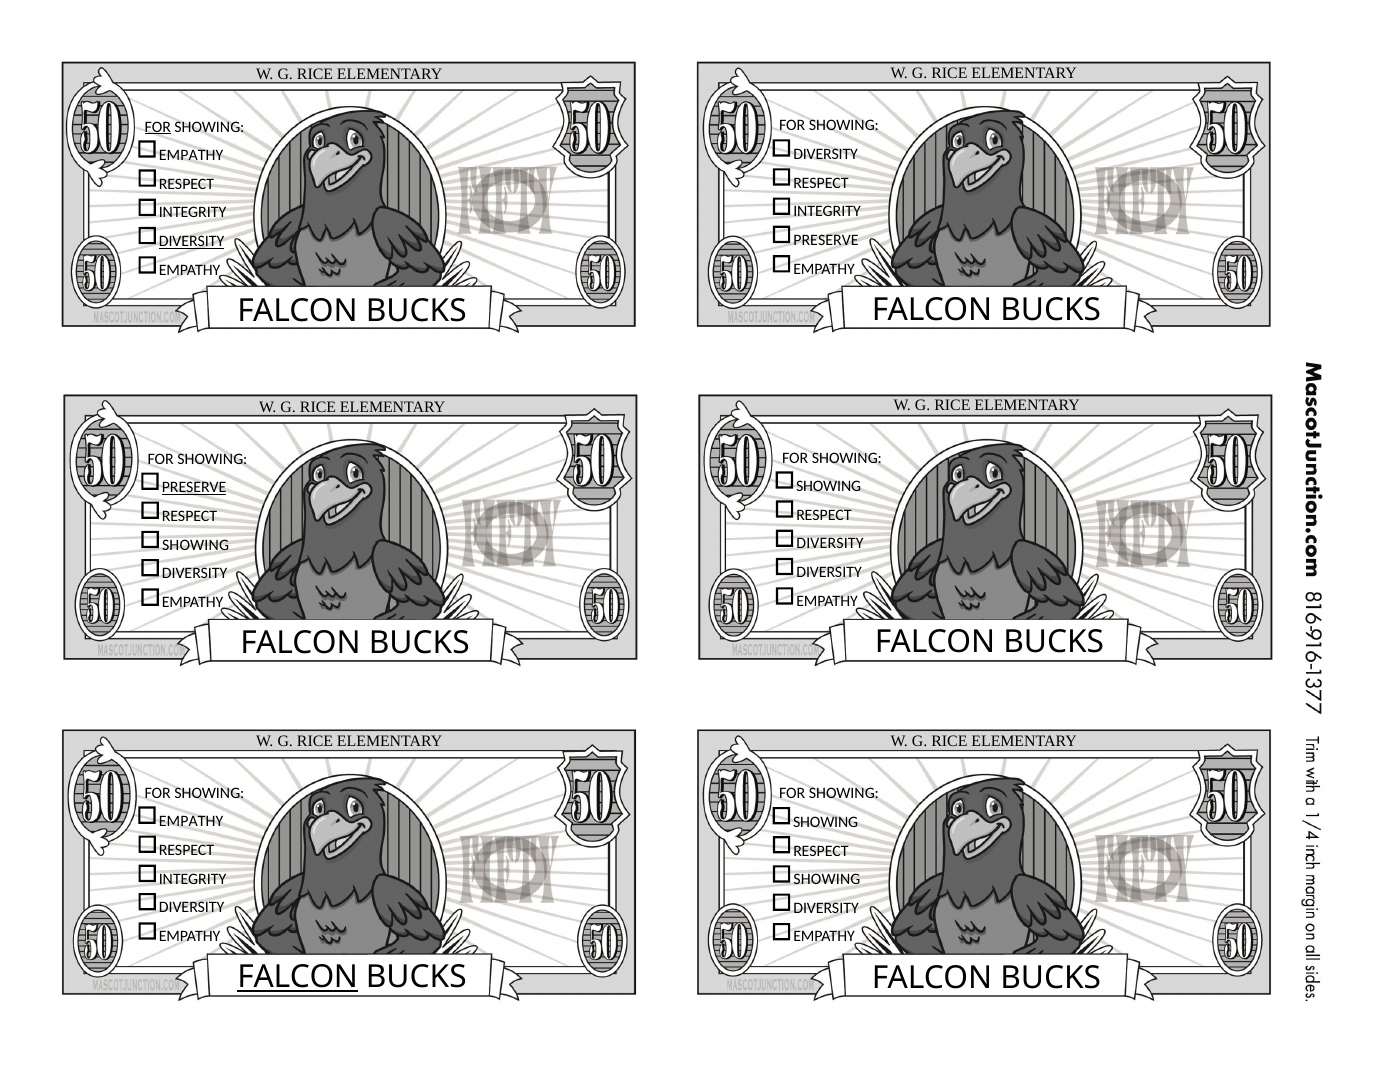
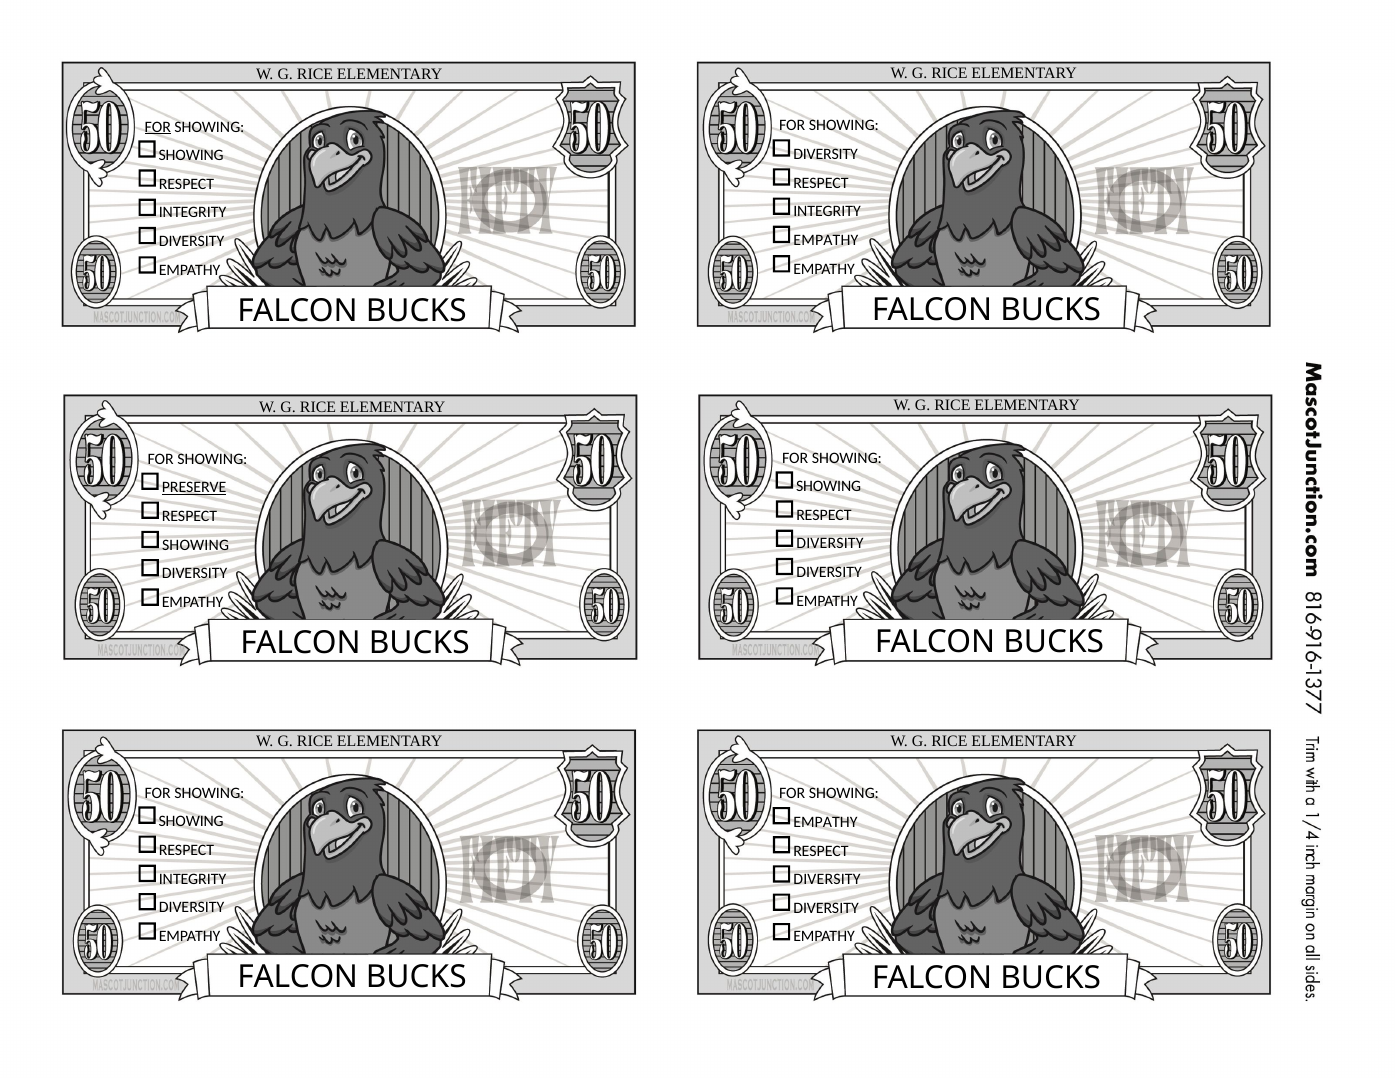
EMPATHY at (191, 155): EMPATHY -> SHOWING
PRESERVE at (826, 240): PRESERVE -> EMPATHY
DIVERSITY at (192, 241) underline: present -> none
EMPATHY at (191, 822): EMPATHY -> SHOWING
SHOWING at (826, 822): SHOWING -> EMPATHY
SHOWING at (827, 879): SHOWING -> DIVERSITY
FALCON at (298, 977) underline: present -> none
